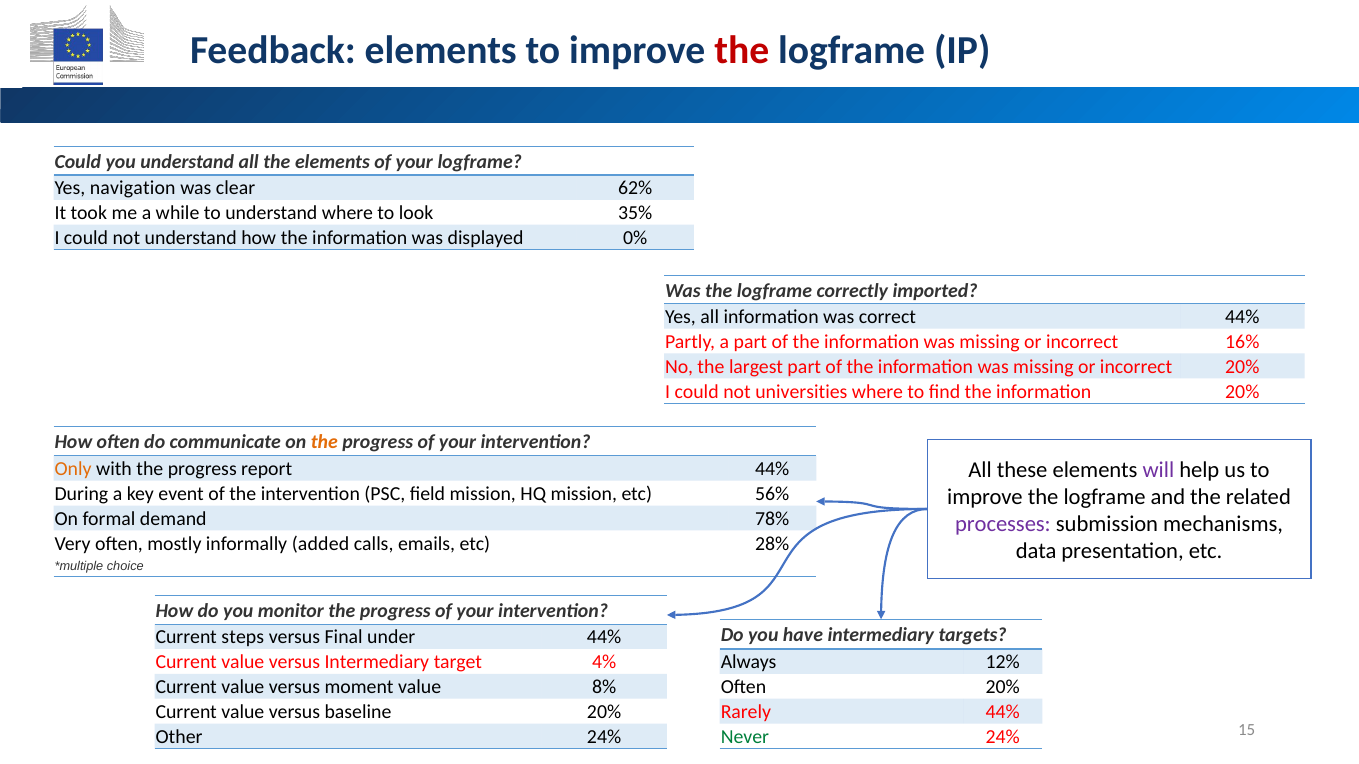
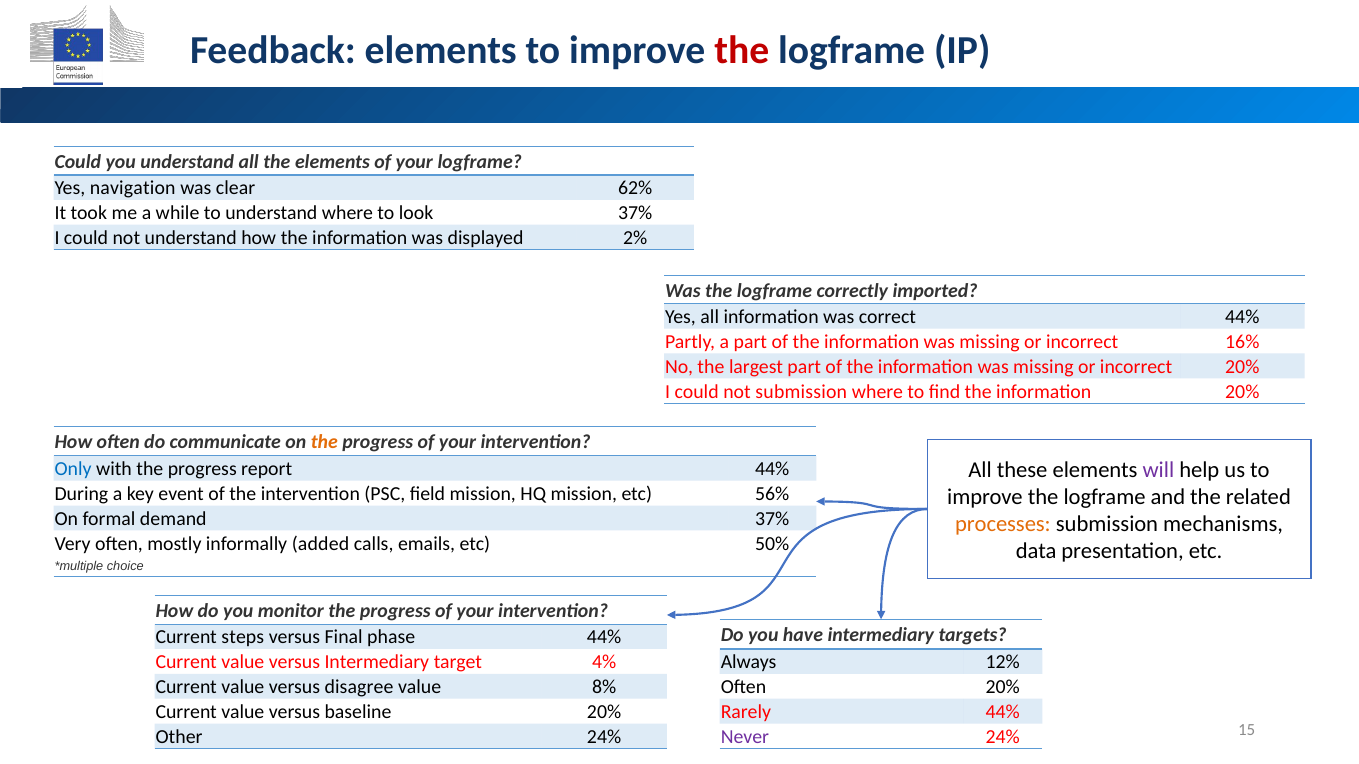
look 35%: 35% -> 37%
0%: 0% -> 2%
not universities: universities -> submission
Only colour: orange -> blue
demand 78%: 78% -> 37%
processes colour: purple -> orange
28%: 28% -> 50%
under: under -> phase
moment: moment -> disagree
Never colour: green -> purple
